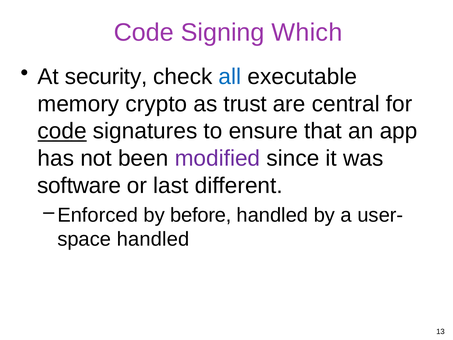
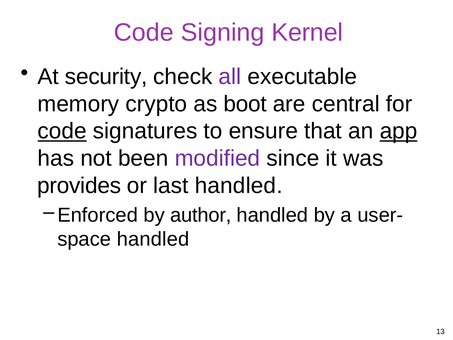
Which: Which -> Kernel
all colour: blue -> purple
trust: trust -> boot
app underline: none -> present
software: software -> provides
last different: different -> handled
before: before -> author
